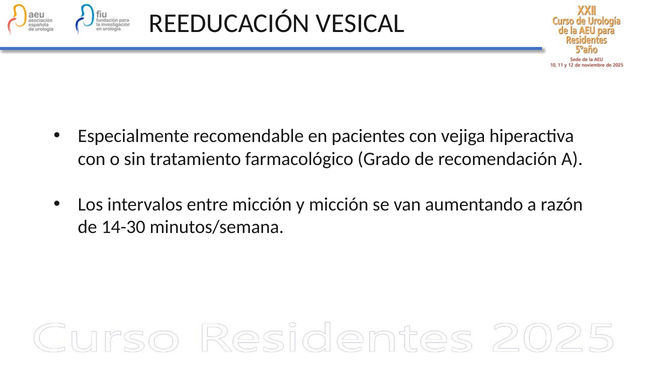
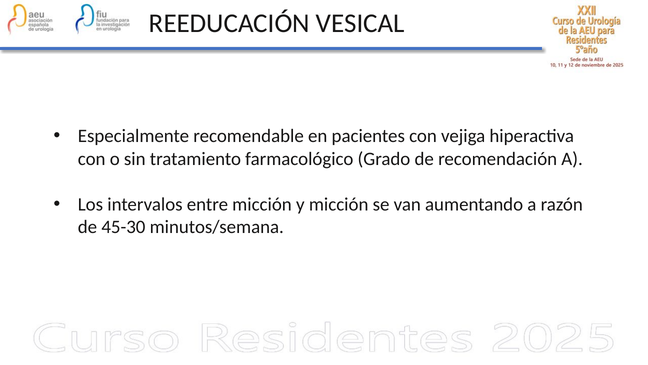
14-30: 14-30 -> 45-30
